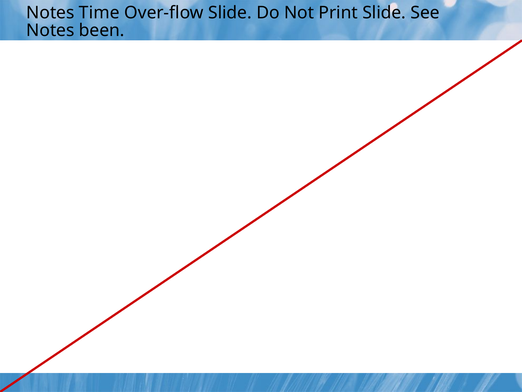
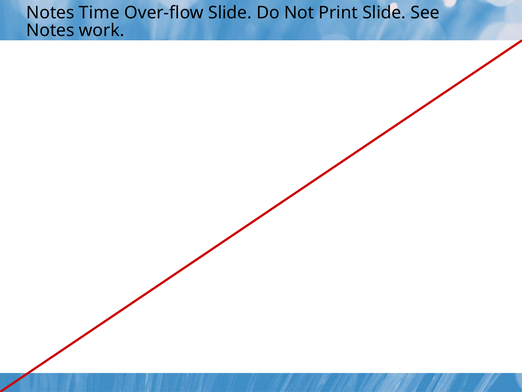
been: been -> work
